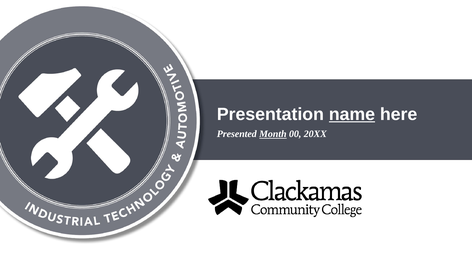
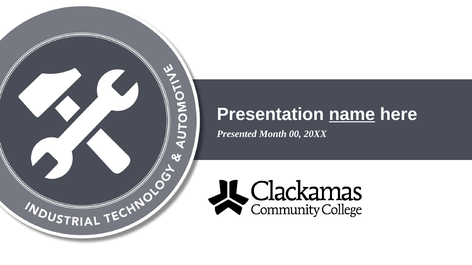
Month underline: present -> none
